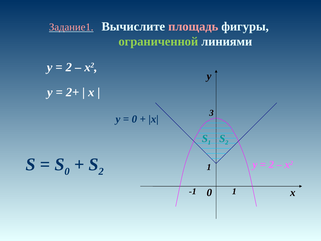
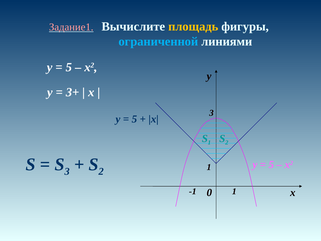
площадь colour: pink -> yellow
ограниченной colour: light green -> light blue
2 at (69, 67): 2 -> 5
2+: 2+ -> 3+
0 at (134, 119): 0 -> 5
S 0: 0 -> 3
2 at (271, 165): 2 -> 5
